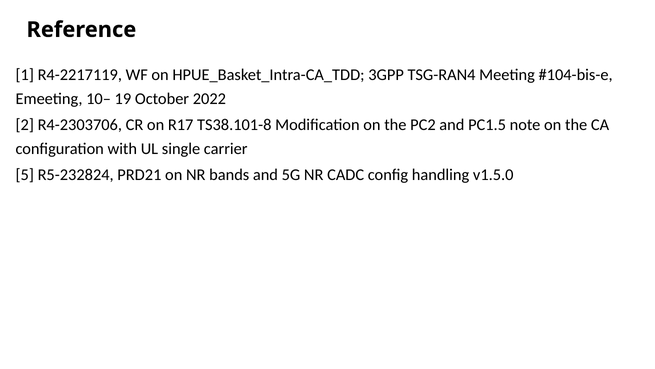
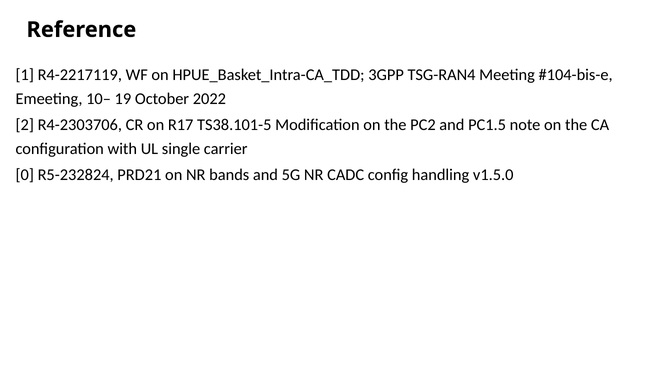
TS38.101-8: TS38.101-8 -> TS38.101-5
5: 5 -> 0
